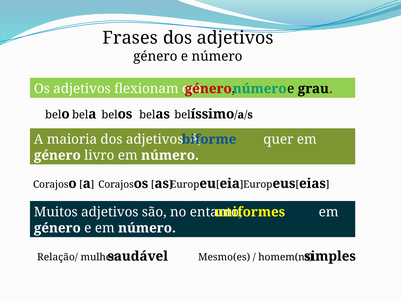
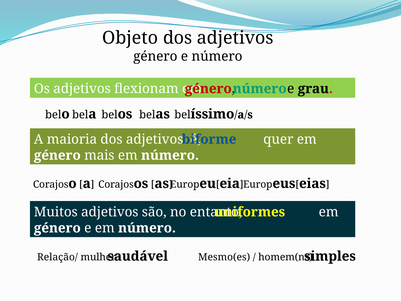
Frases: Frases -> Objeto
livro: livro -> mais
